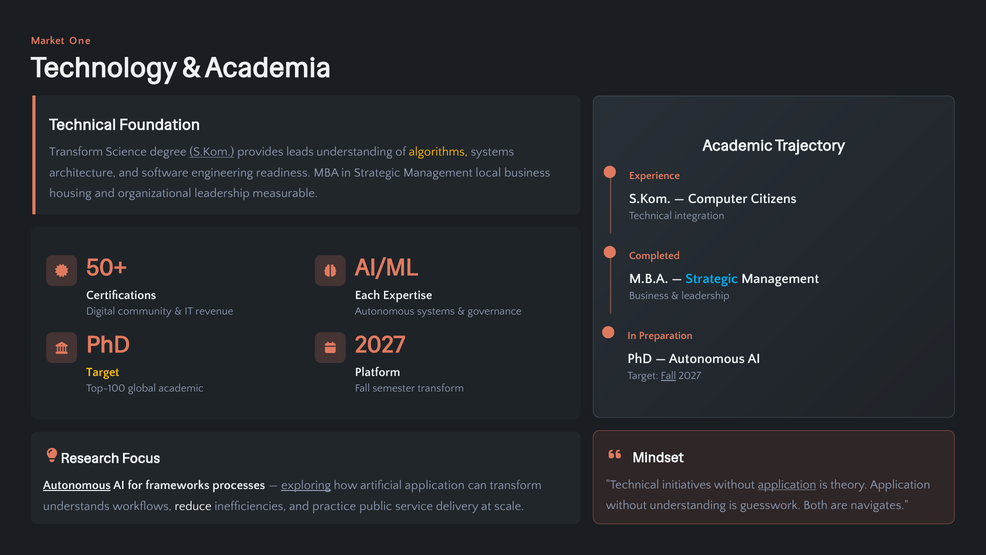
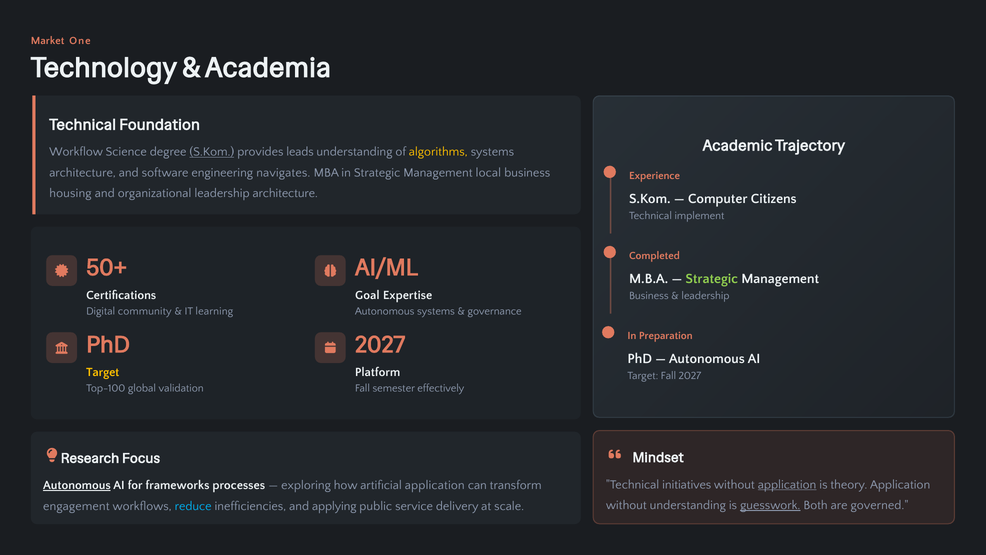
Transform at (76, 152): Transform -> Workflow
readiness: readiness -> navigates
leadership measurable: measurable -> architecture
integration: integration -> implement
Strategic at (712, 278) colour: light blue -> light green
Each: Each -> Goal
revenue: revenue -> learning
Fall at (668, 376) underline: present -> none
global academic: academic -> validation
semester transform: transform -> effectively
exploring underline: present -> none
guesswork underline: none -> present
navigates: navigates -> governed
understands: understands -> engagement
reduce colour: white -> light blue
practice: practice -> applying
